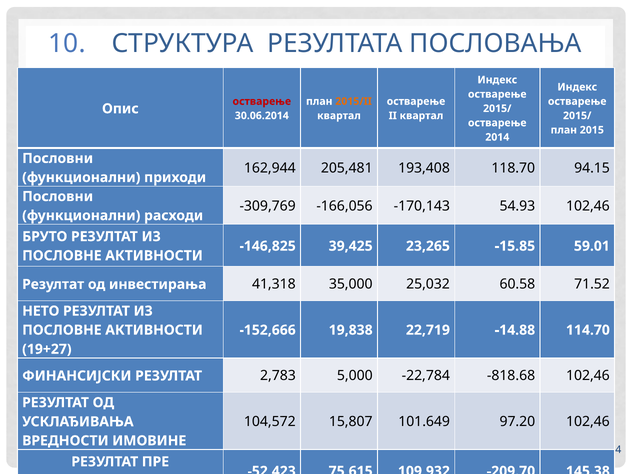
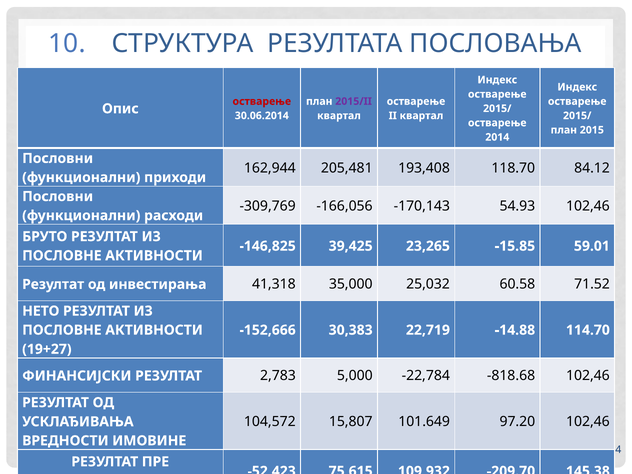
2015/II colour: orange -> purple
94.15: 94.15 -> 84.12
19,838: 19,838 -> 30,383
